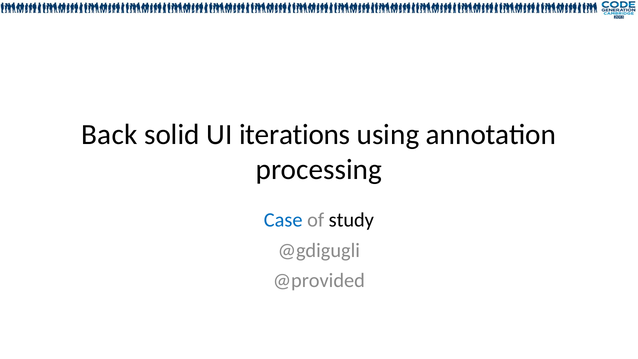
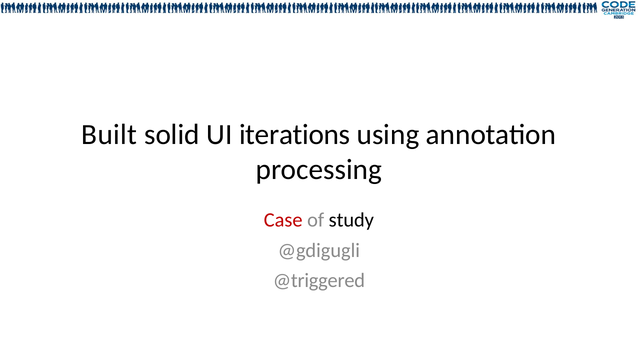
Back: Back -> Built
Case colour: blue -> red
@provided: @provided -> @triggered
